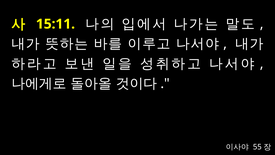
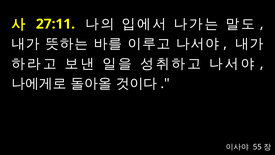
15:11: 15:11 -> 27:11
